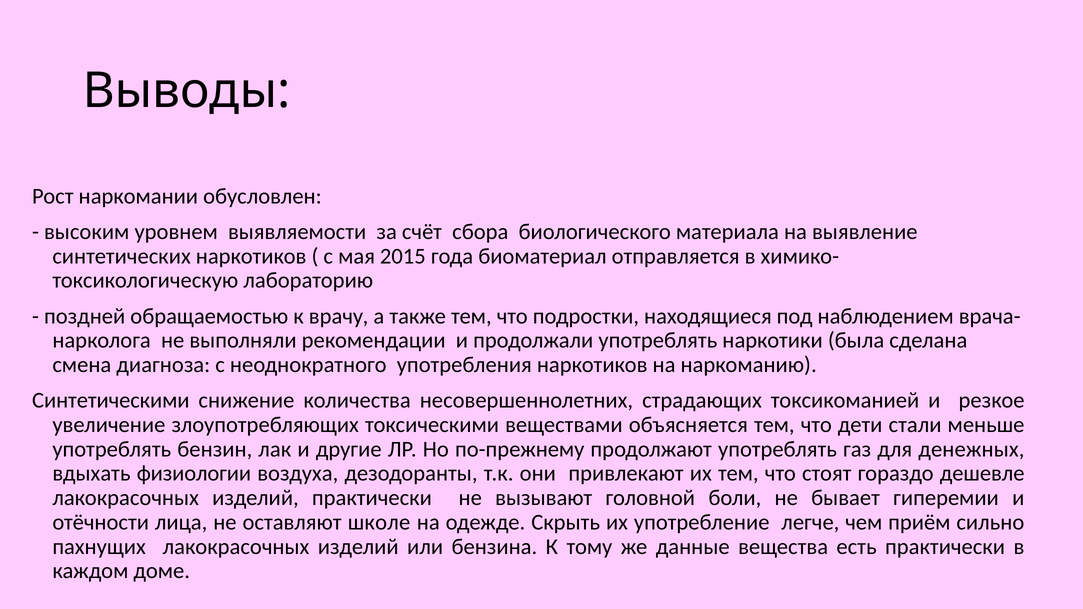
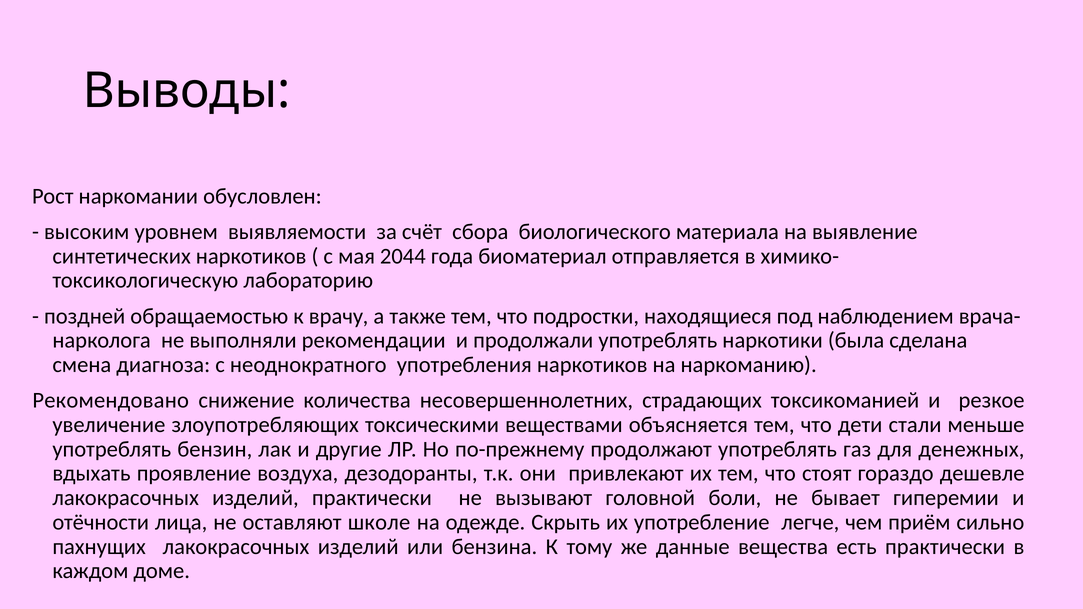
2015: 2015 -> 2044
Синтетическими: Синтетическими -> Рекомендовано
физиологии: физиологии -> проявление
